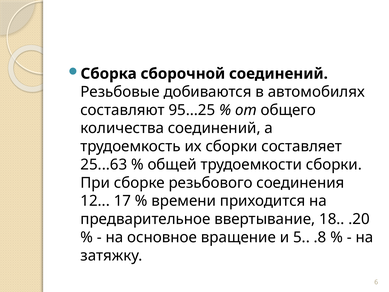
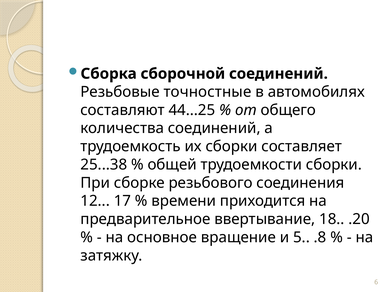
добиваются: добиваются -> точностные
95...25: 95...25 -> 44...25
25...63: 25...63 -> 25...38
